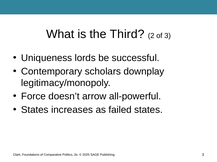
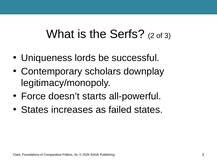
Third: Third -> Serfs
arrow: arrow -> starts
